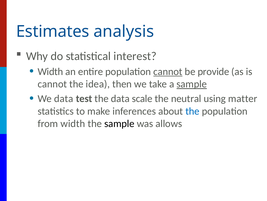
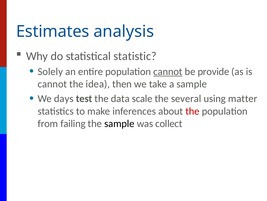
interest: interest -> statistic
Width at (50, 71): Width -> Solely
sample at (192, 84) underline: present -> none
We data: data -> days
neutral: neutral -> several
the at (192, 111) colour: blue -> red
from width: width -> failing
allows: allows -> collect
